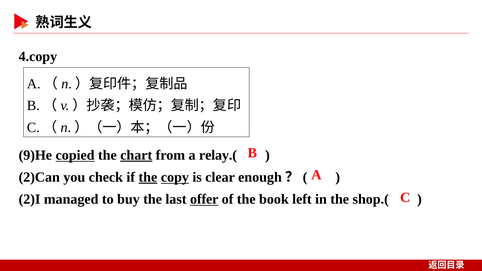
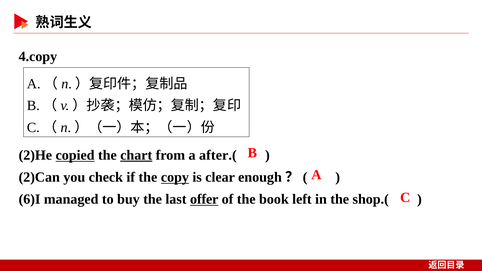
9)He: 9)He -> 2)He
relay.(: relay.( -> after.(
the at (148, 177) underline: present -> none
2)I: 2)I -> 6)I
